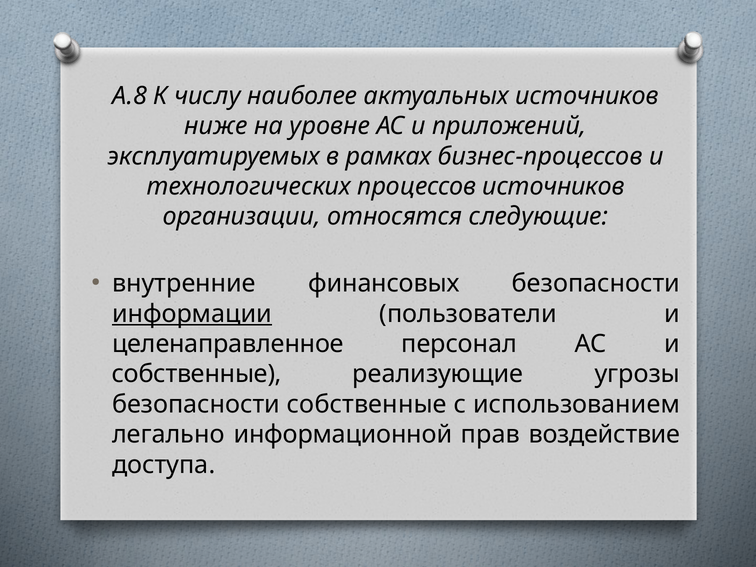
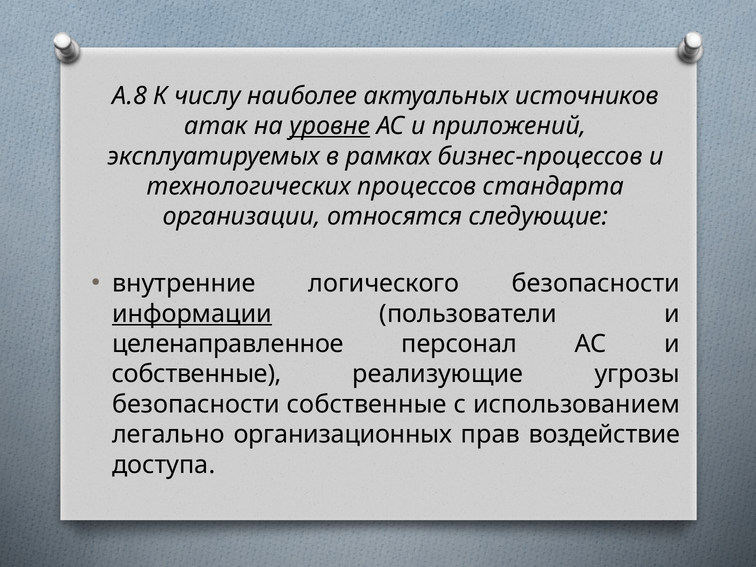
ниже: ниже -> атак
уровне underline: none -> present
процессов источников: источников -> стандарта
финансовых: финансовых -> логического
информационной: информационной -> организационных
